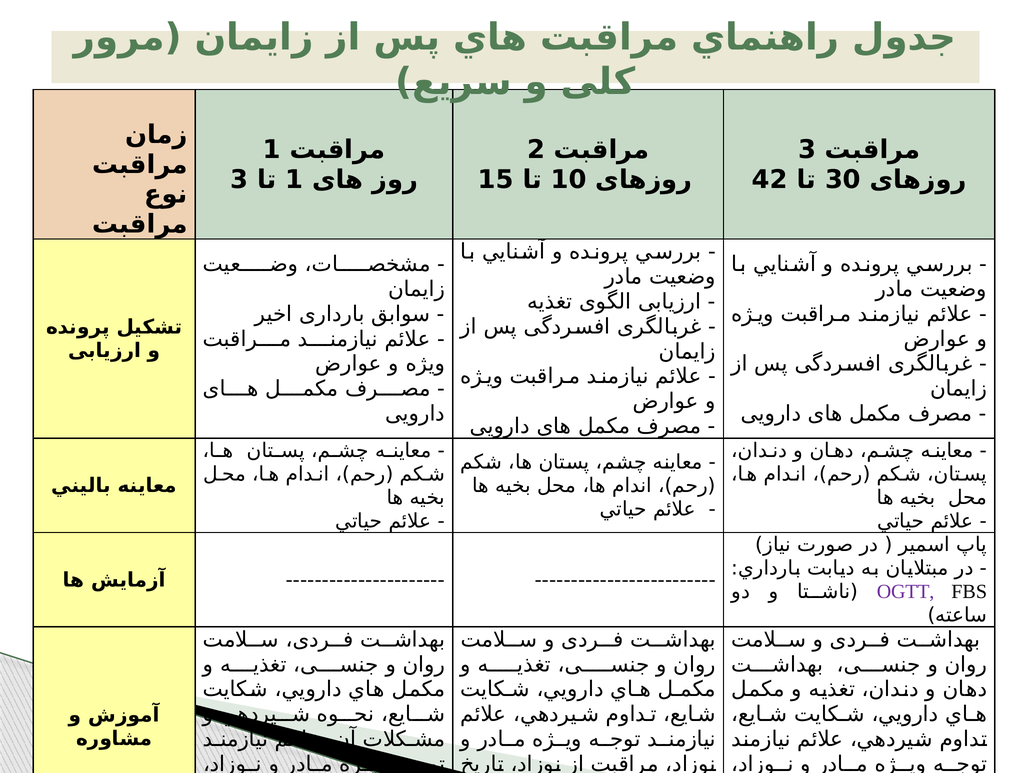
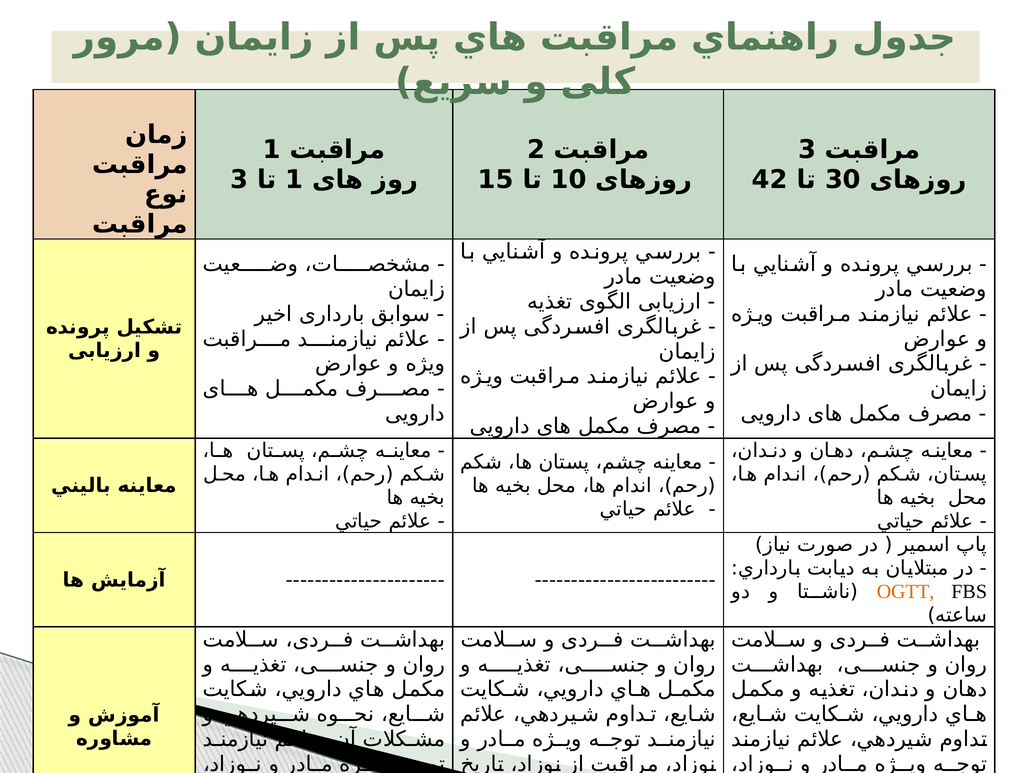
OGTT colour: purple -> orange
